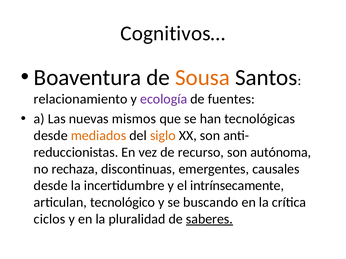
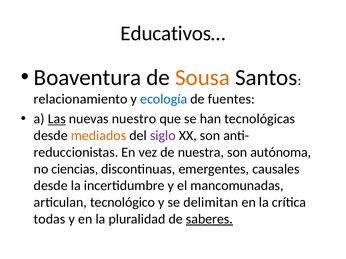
Cognitivos…: Cognitivos… -> Educativos…
ecología colour: purple -> blue
Las underline: none -> present
mismos: mismos -> nuestro
siglo colour: orange -> purple
recurso: recurso -> nuestra
rechaza: rechaza -> ciencias
intrínsecamente: intrínsecamente -> mancomunadas
buscando: buscando -> delimitan
ciclos: ciclos -> todas
